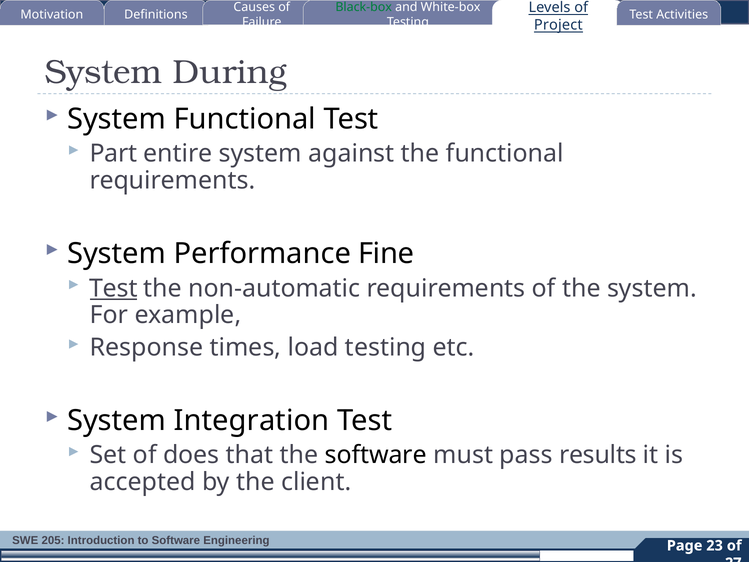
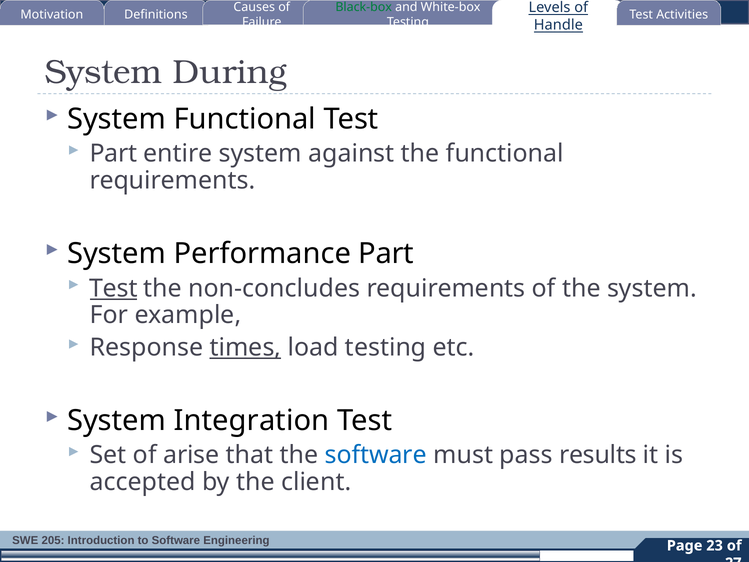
Project: Project -> Handle
Performance Fine: Fine -> Part
non-automatic: non-automatic -> non-concludes
times underline: none -> present
does: does -> arise
software at (376, 455) colour: black -> blue
